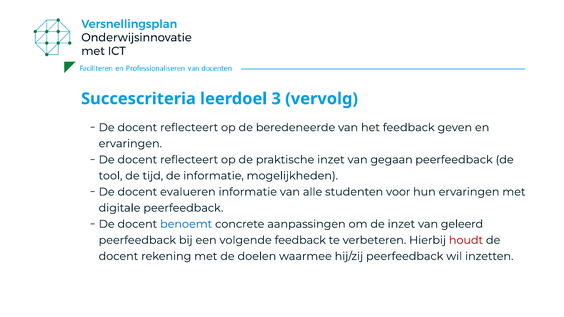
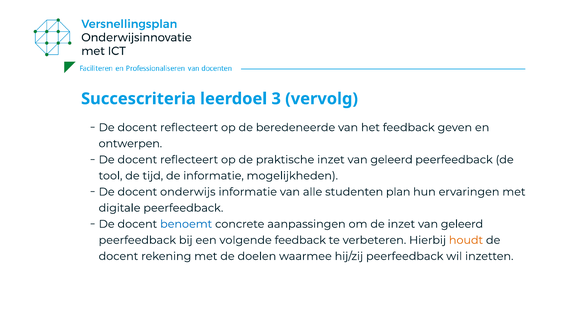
ervaringen at (130, 144): ervaringen -> ontwerpen
praktische inzet van gegaan: gegaan -> geleerd
evalueren: evalueren -> onderwijs
voor: voor -> plan
houdt colour: red -> orange
